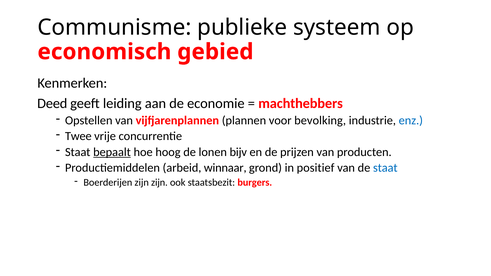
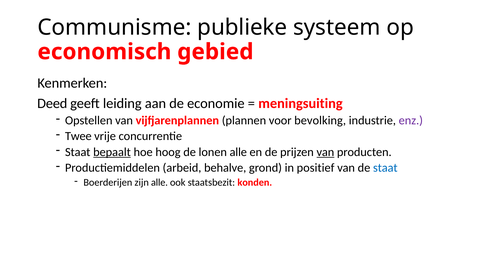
machthebbers: machthebbers -> meningsuiting
enz colour: blue -> purple
lonen bijv: bijv -> alle
van at (325, 152) underline: none -> present
winnaar: winnaar -> behalve
zijn zijn: zijn -> alle
burgers: burgers -> konden
